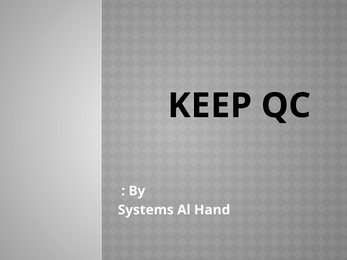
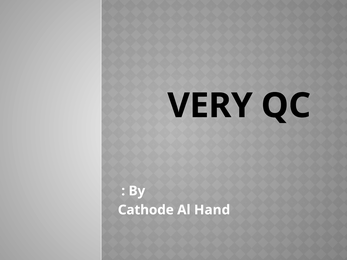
KEEP: KEEP -> VERY
Systems: Systems -> Cathode
